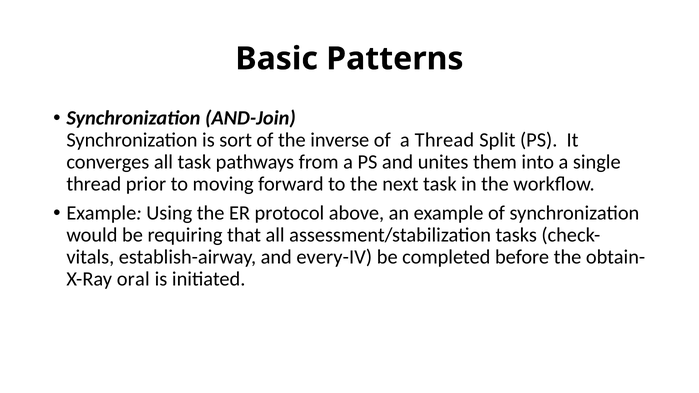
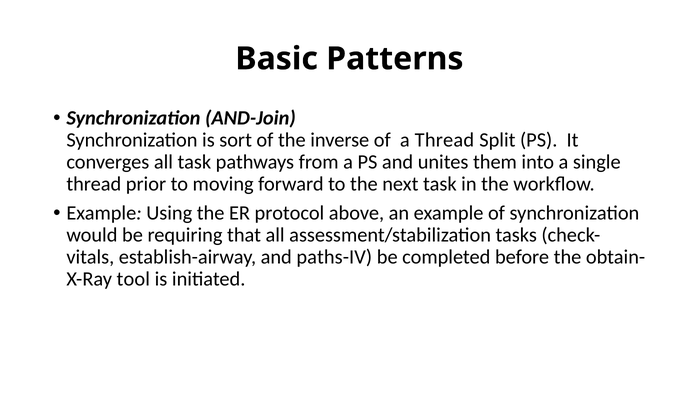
every-IV: every-IV -> paths-IV
oral: oral -> tool
